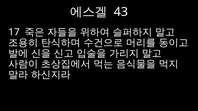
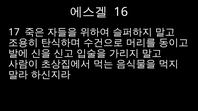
43: 43 -> 16
